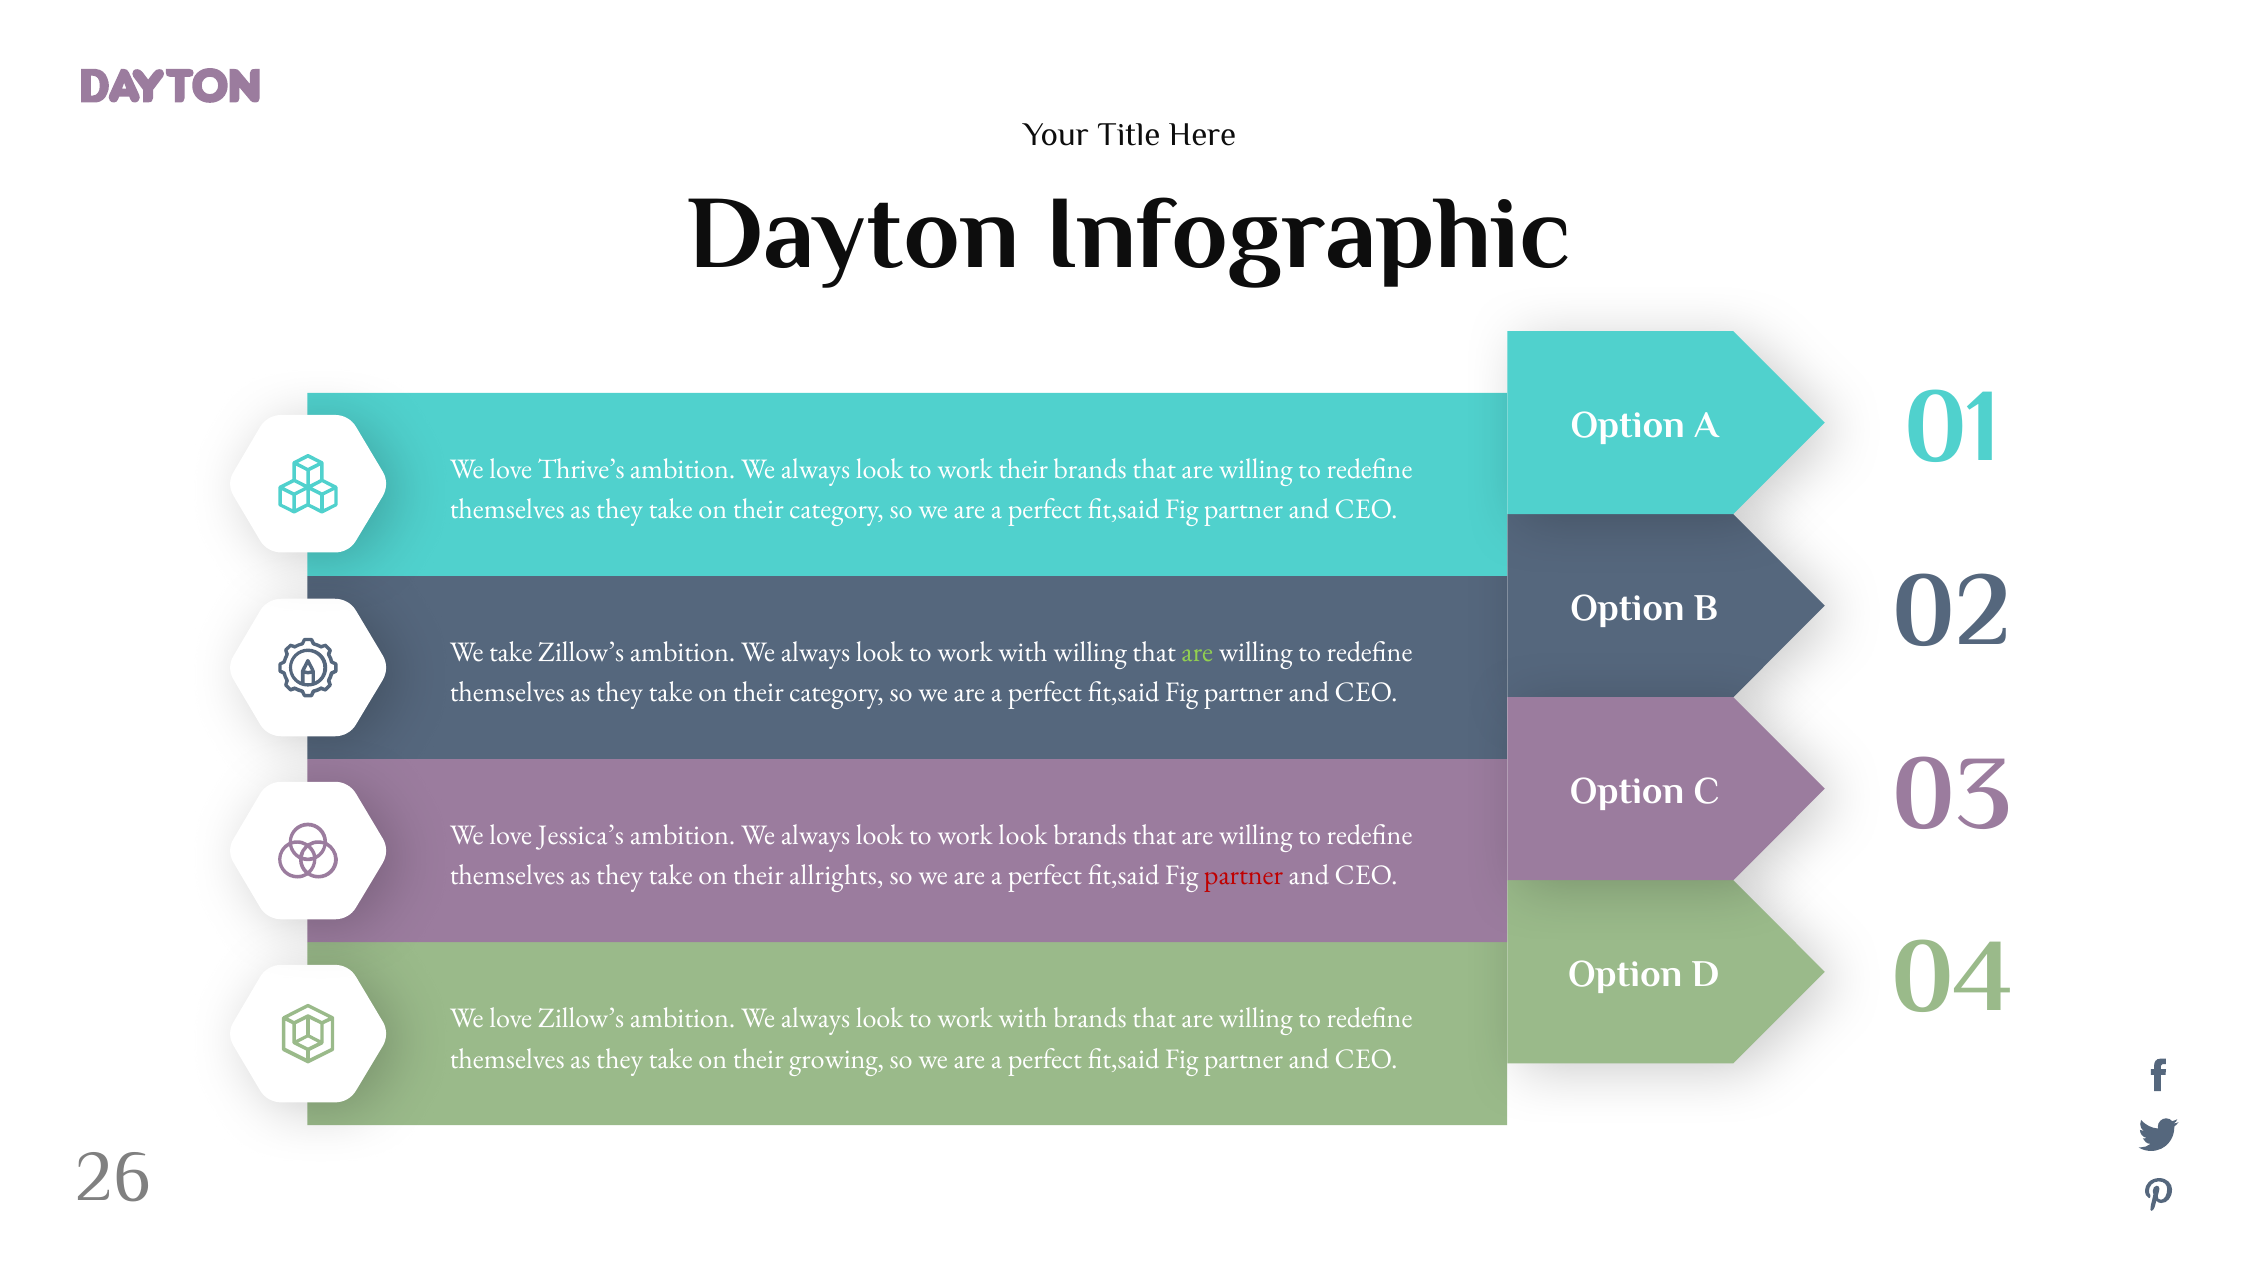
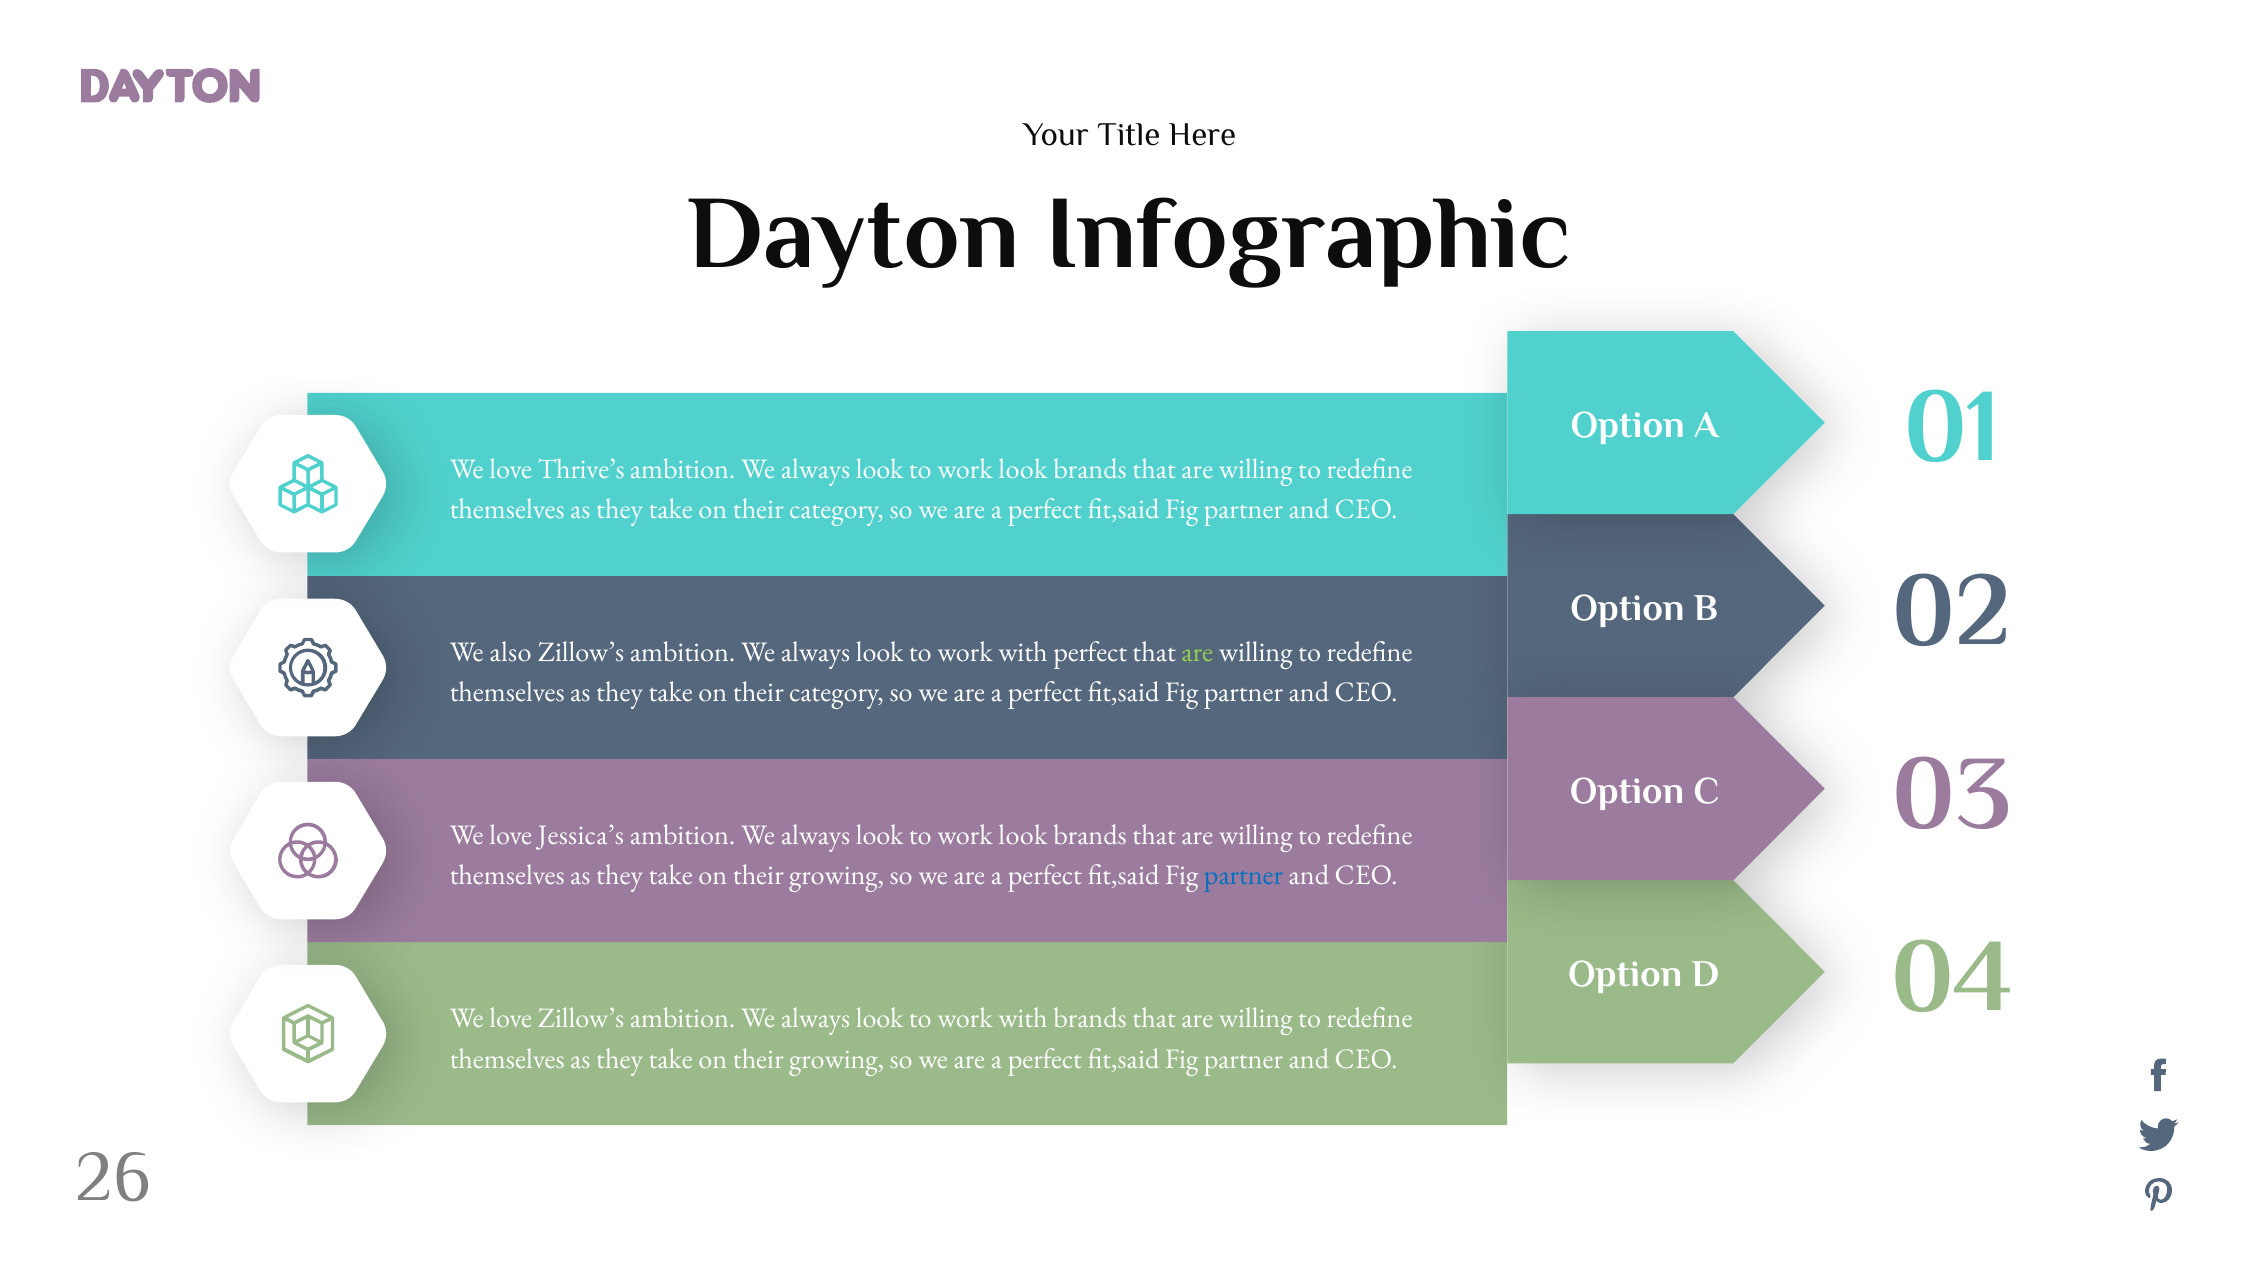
their at (1023, 469): their -> look
We take: take -> also
with willing: willing -> perfect
allrights at (836, 875): allrights -> growing
partner at (1244, 875) colour: red -> blue
